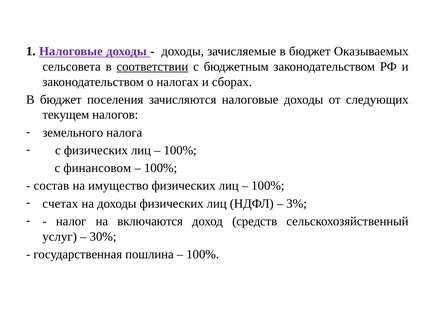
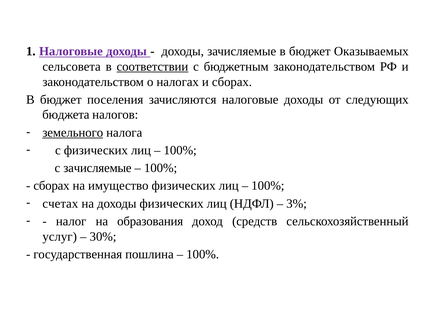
текущем: текущем -> бюджета
земельного underline: none -> present
с финансовом: финансовом -> зачисляемые
состав at (51, 186): состав -> сборах
включаются: включаются -> образования
